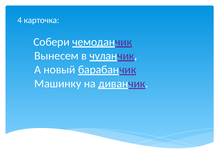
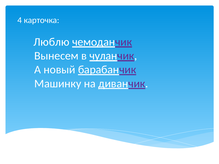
Собери: Собери -> Люблю
